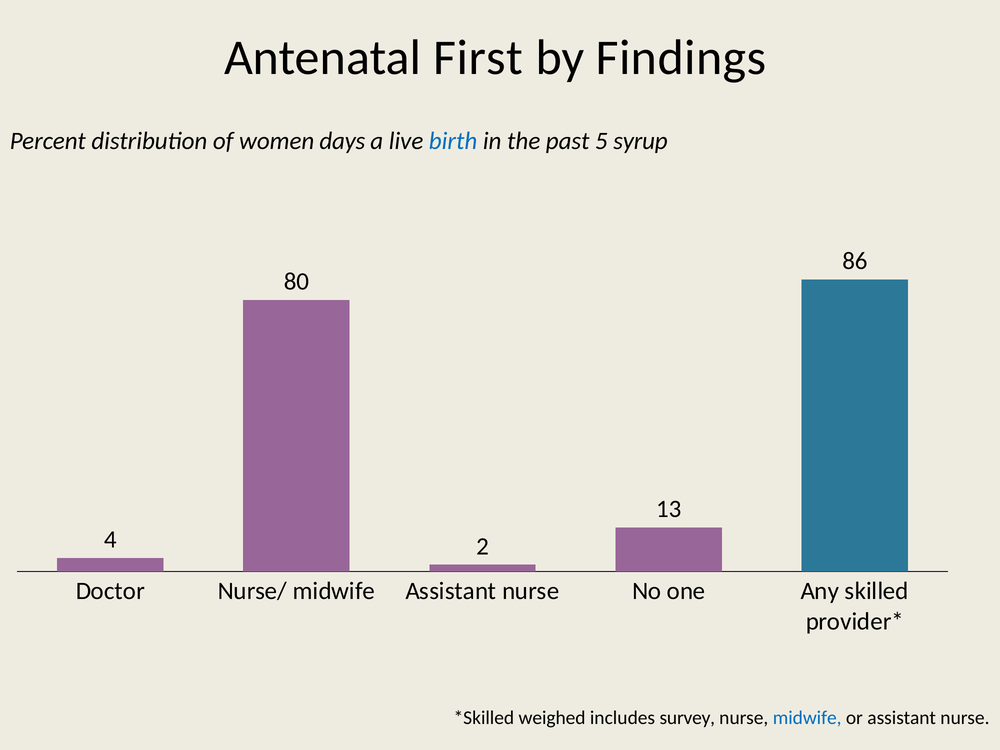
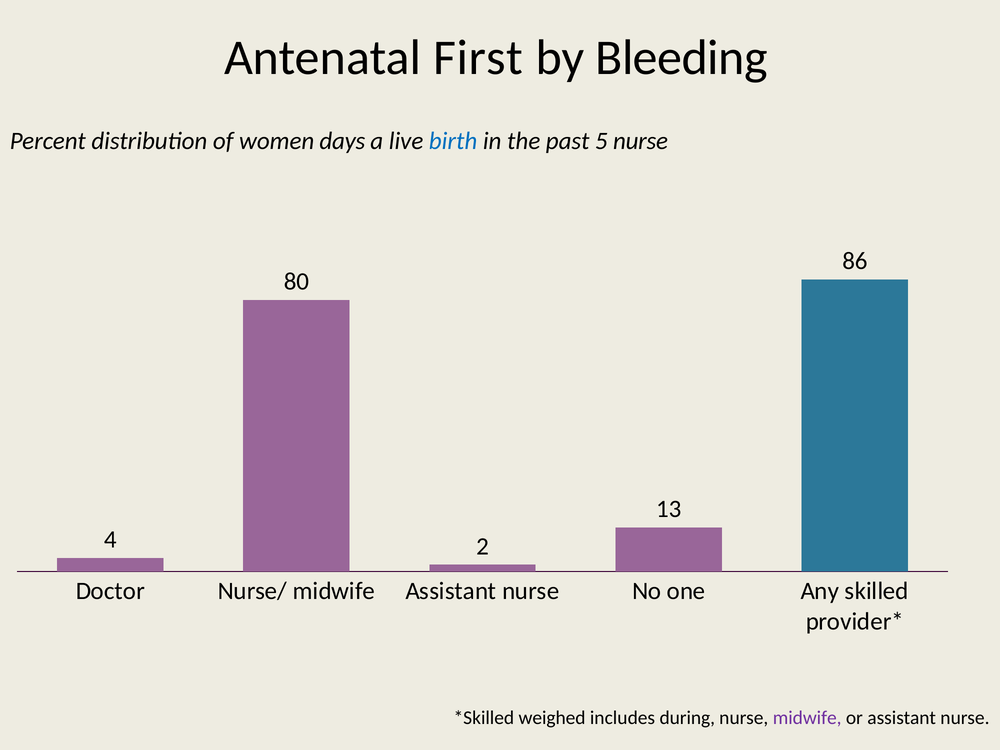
Findings: Findings -> Bleeding
5 syrup: syrup -> nurse
survey: survey -> during
midwife at (807, 718) colour: blue -> purple
